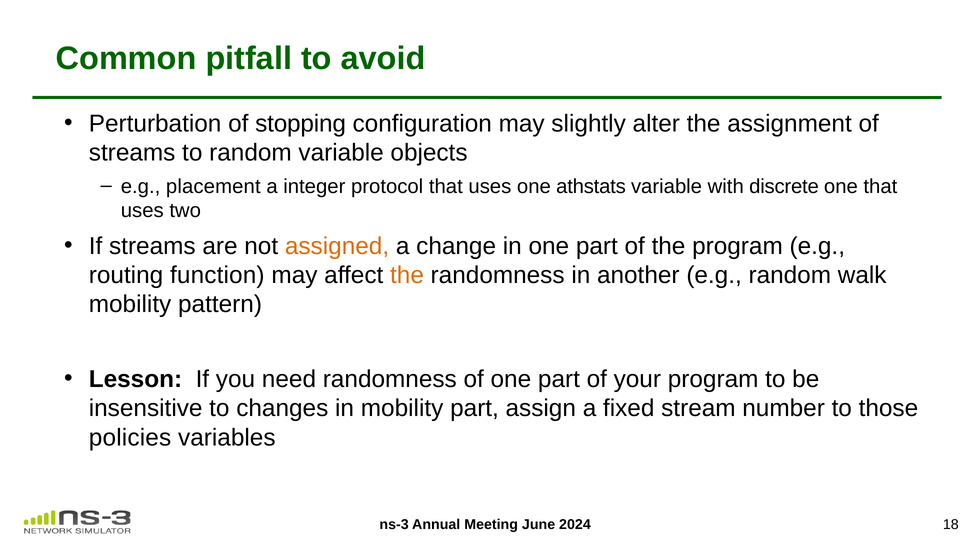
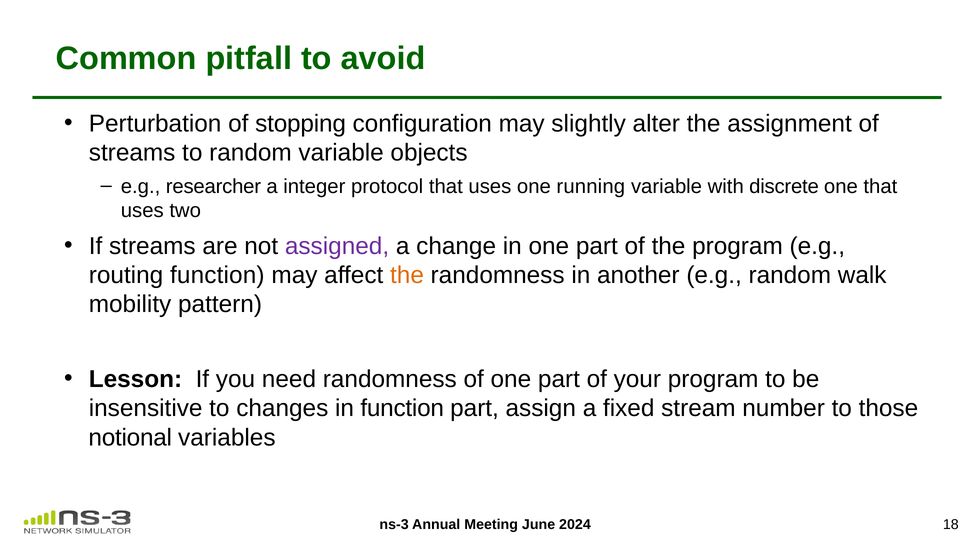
placement: placement -> researcher
athstats: athstats -> running
assigned colour: orange -> purple
in mobility: mobility -> function
policies: policies -> notional
